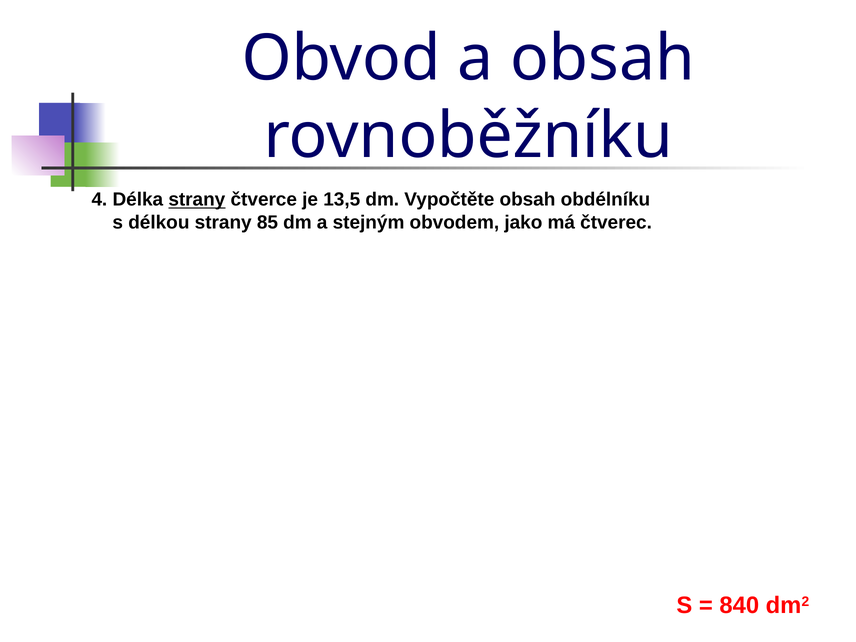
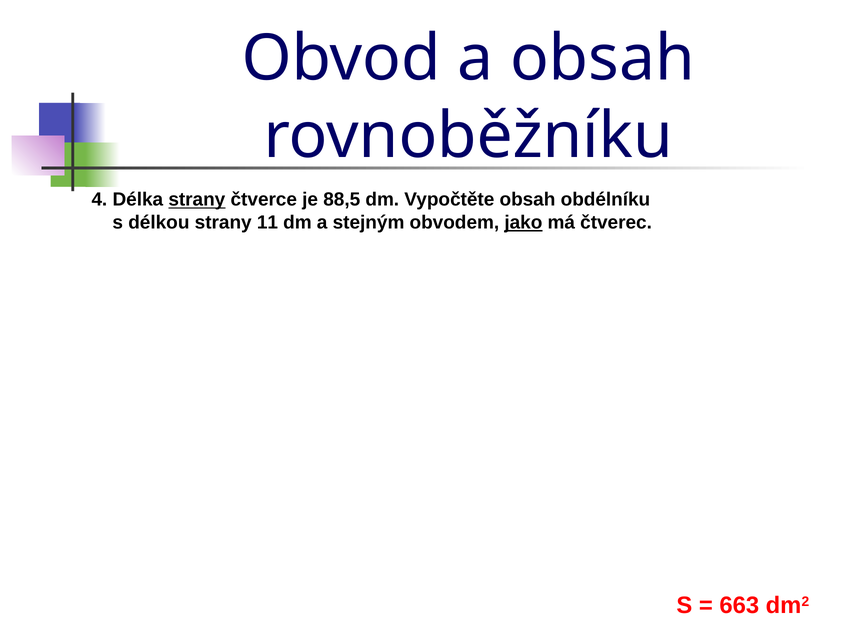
13,5: 13,5 -> 88,5
85: 85 -> 11
jako underline: none -> present
840: 840 -> 663
